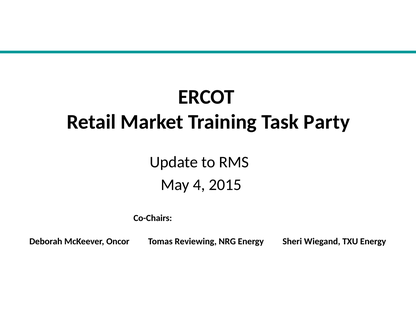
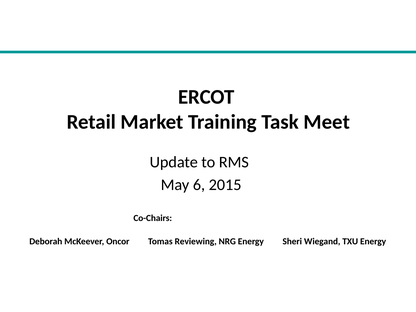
Party: Party -> Meet
4: 4 -> 6
